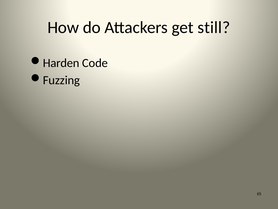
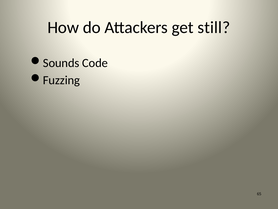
Harden: Harden -> Sounds
